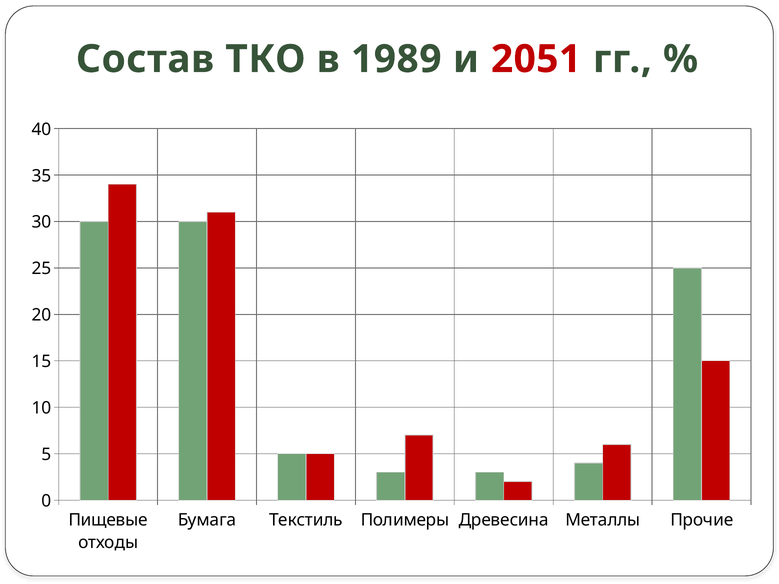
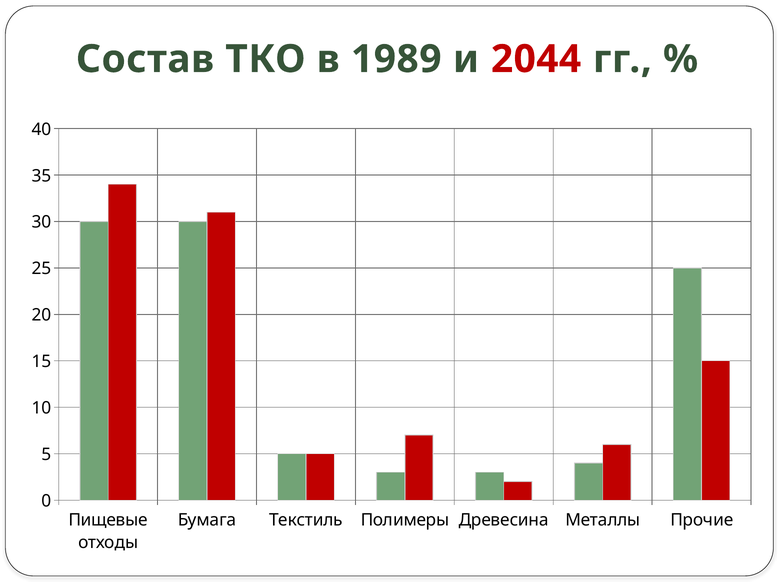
2051: 2051 -> 2044
